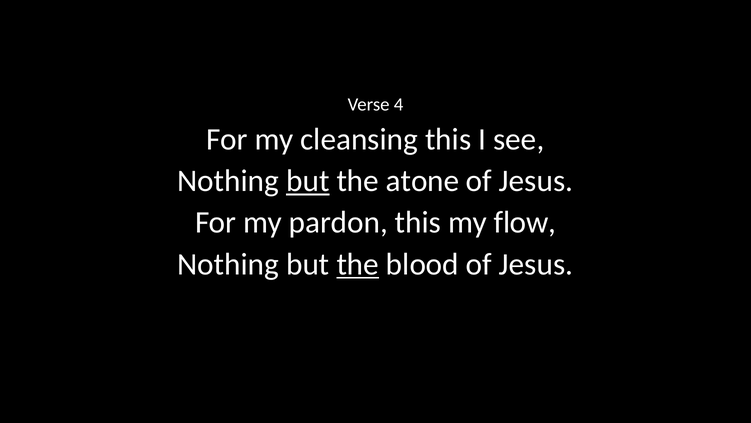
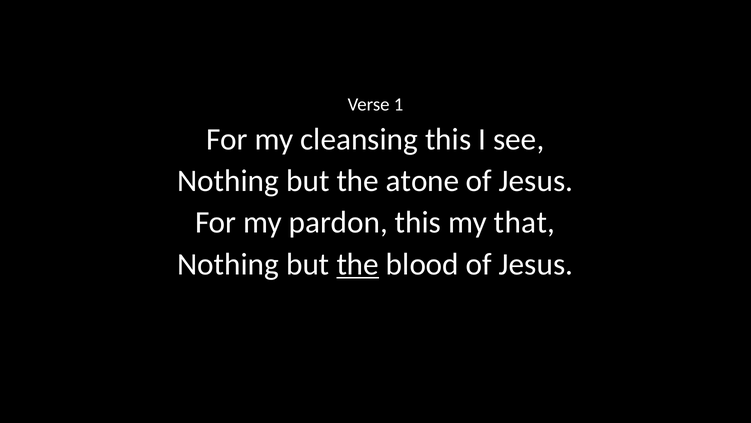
4: 4 -> 1
but at (308, 181) underline: present -> none
flow: flow -> that
